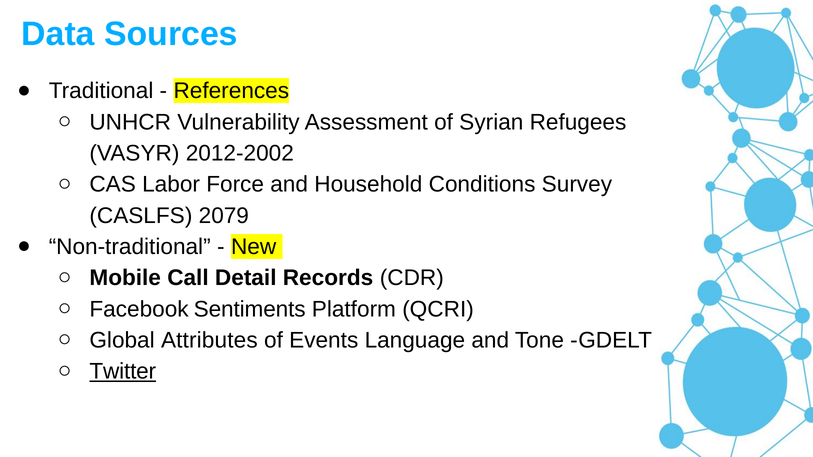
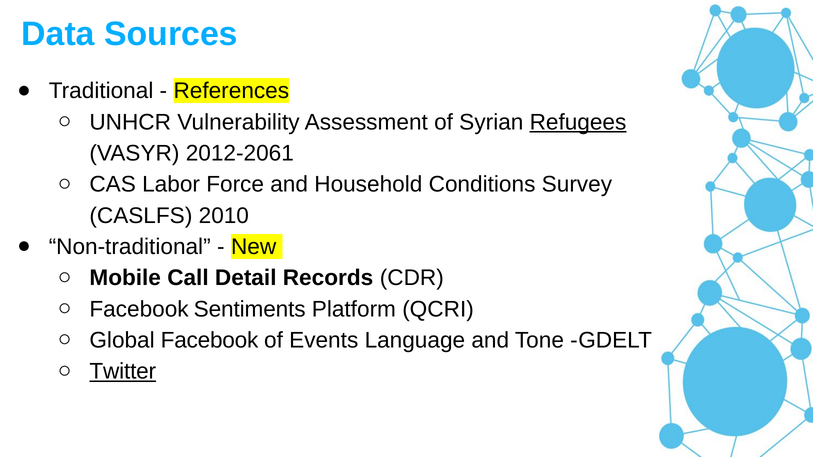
Refugees underline: none -> present
2012-2002: 2012-2002 -> 2012-2061
2079: 2079 -> 2010
Global Attributes: Attributes -> Facebook
